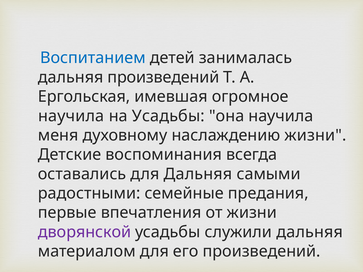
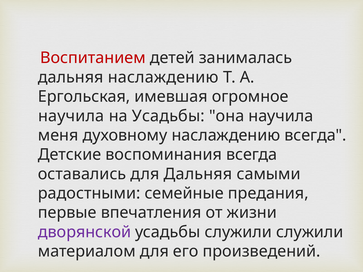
Воспитанием colour: blue -> red
дальняя произведений: произведений -> наслаждению
наслаждению жизни: жизни -> всегда
служили дальняя: дальняя -> служили
